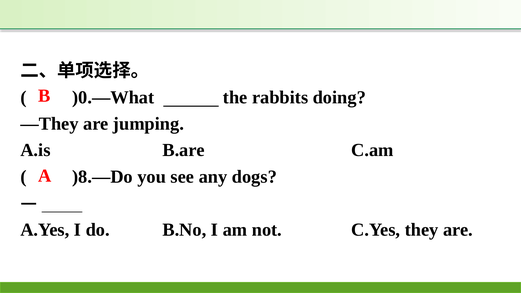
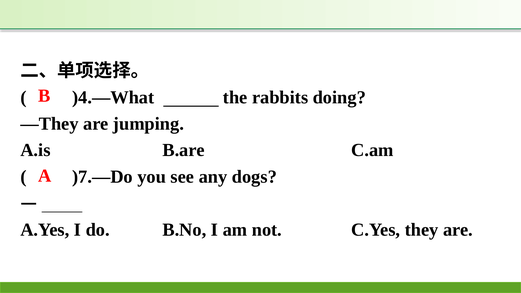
)0.—What: )0.—What -> )4.—What
)8.—Do: )8.—Do -> )7.—Do
